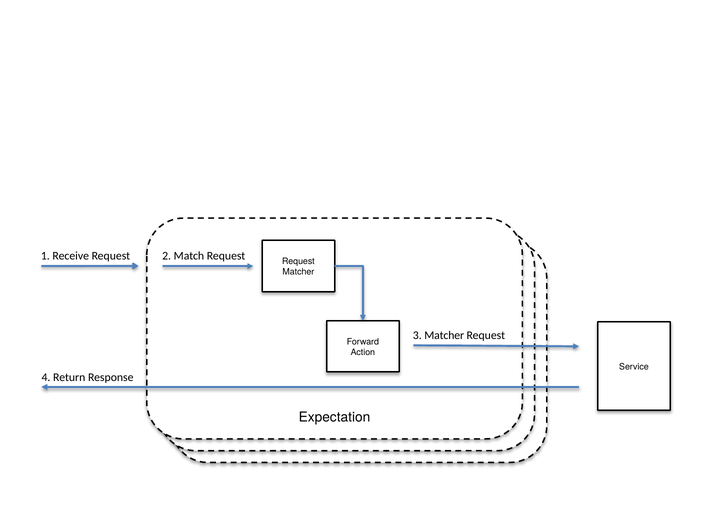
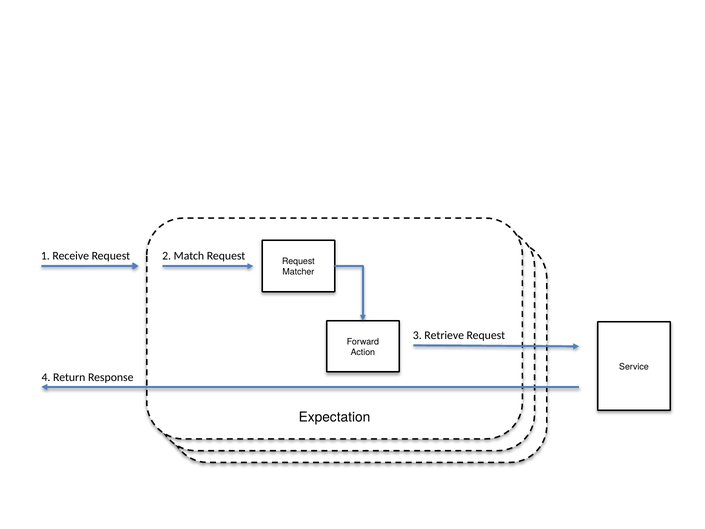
3 Matcher: Matcher -> Retrieve
